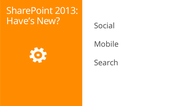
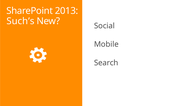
Have’s: Have’s -> Such’s
